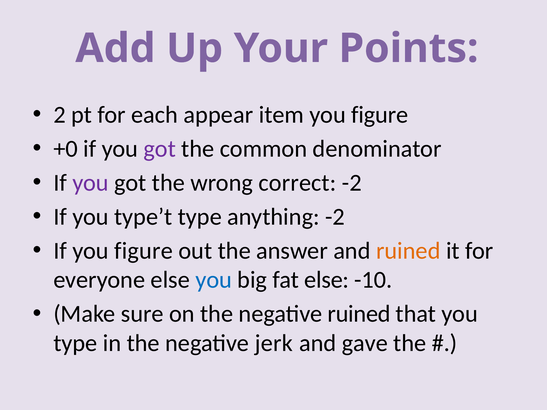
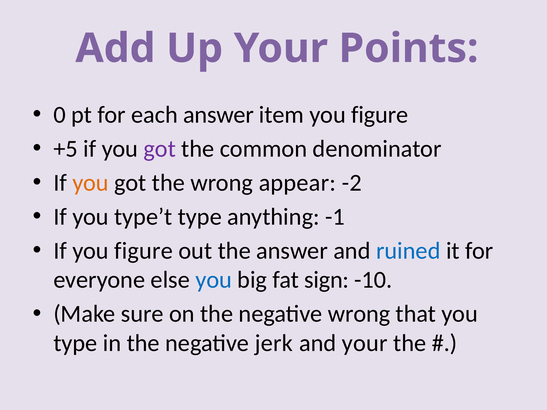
2: 2 -> 0
each appear: appear -> answer
+0: +0 -> +5
you at (91, 183) colour: purple -> orange
correct: correct -> appear
anything -2: -2 -> -1
ruined at (408, 251) colour: orange -> blue
fat else: else -> sign
negative ruined: ruined -> wrong
and gave: gave -> your
